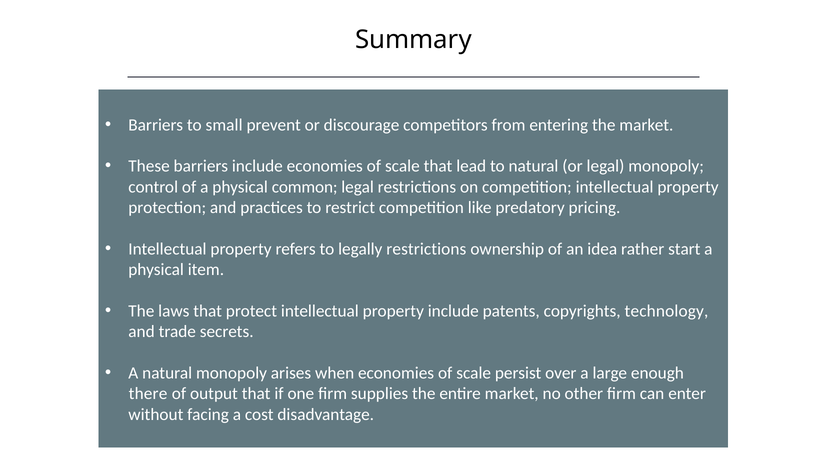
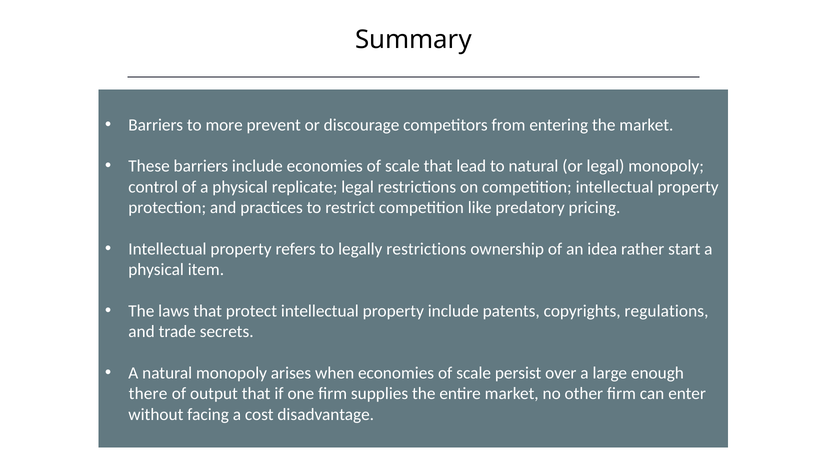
small: small -> more
common: common -> replicate
technology: technology -> regulations
